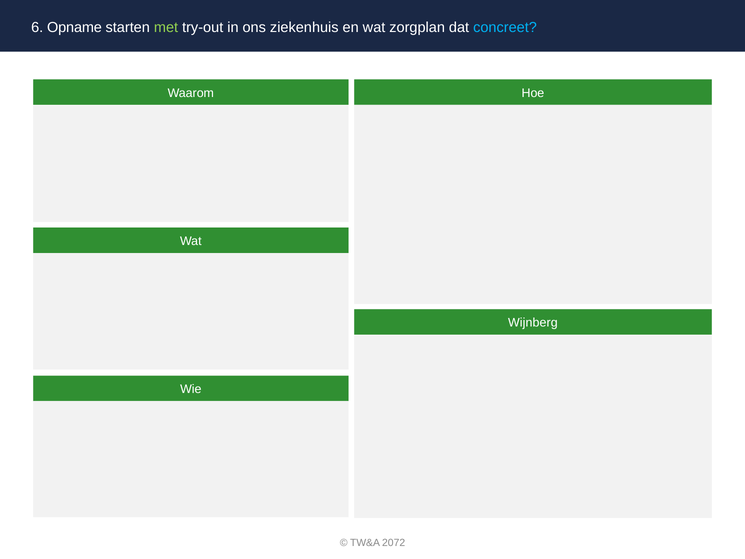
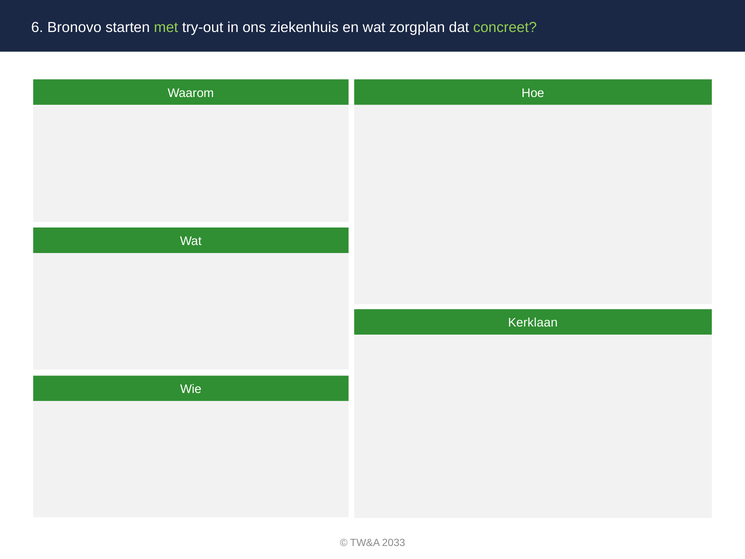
Opname: Opname -> Bronovo
concreet colour: light blue -> light green
Wijnberg: Wijnberg -> Kerklaan
2072: 2072 -> 2033
